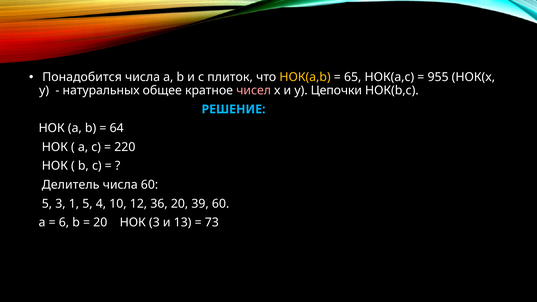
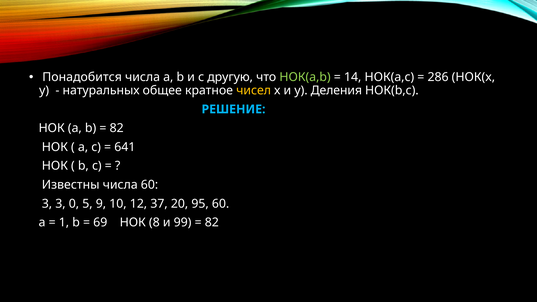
плиток: плиток -> другую
НОК(a,b colour: yellow -> light green
65: 65 -> 14
955: 955 -> 286
чисел colour: pink -> yellow
Цепочки: Цепочки -> Деления
64 at (117, 128): 64 -> 82
220: 220 -> 641
Делитель: Делитель -> Известны
5 at (47, 204): 5 -> 3
1: 1 -> 0
4: 4 -> 9
36: 36 -> 37
39: 39 -> 95
6: 6 -> 1
20 at (100, 223): 20 -> 69
НОК 3: 3 -> 8
13: 13 -> 99
73 at (212, 223): 73 -> 82
